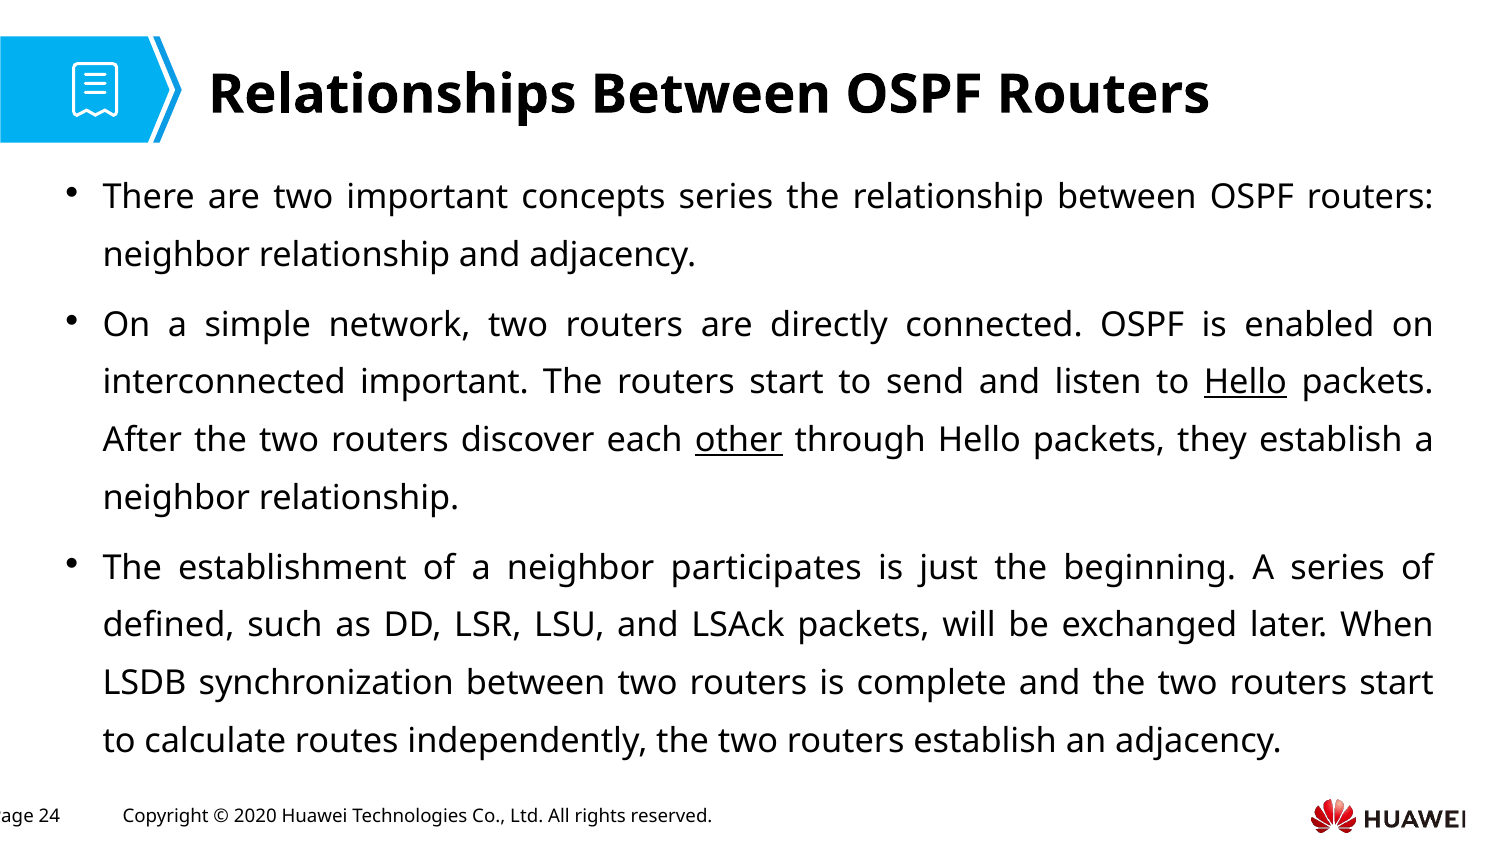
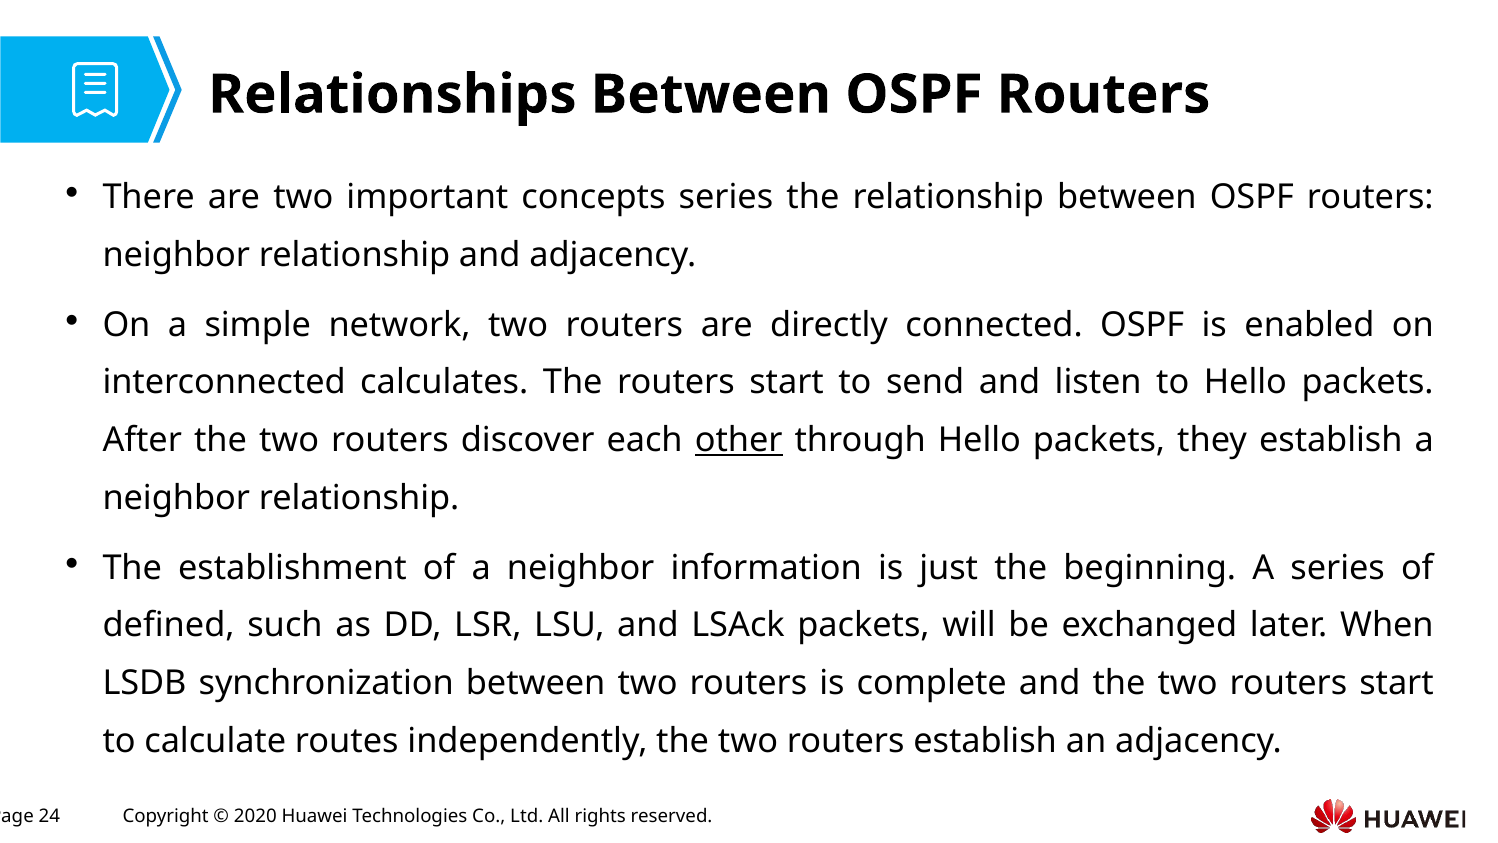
interconnected important: important -> calculates
Hello at (1245, 382) underline: present -> none
participates: participates -> information
